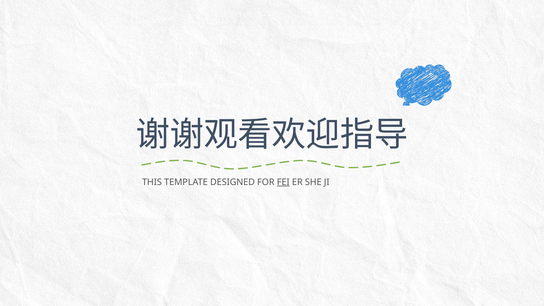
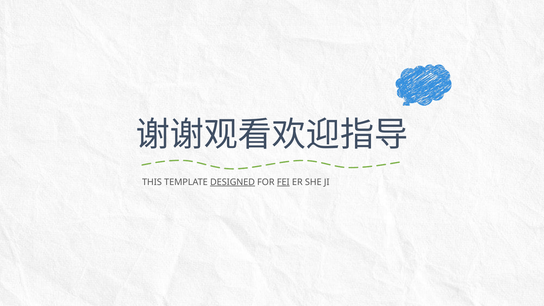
DESIGNED underline: none -> present
